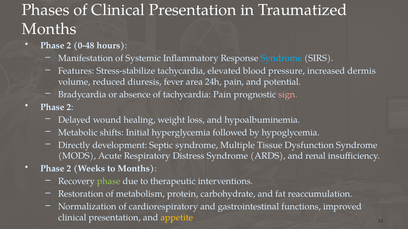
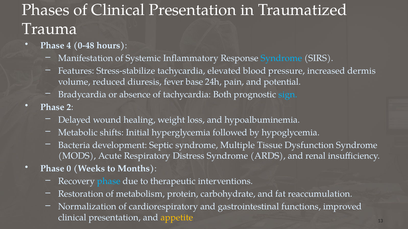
Months at (49, 29): Months -> Trauma
2 at (69, 46): 2 -> 4
area: area -> base
tachycardia Pain: Pain -> Both
sign colour: pink -> light blue
Directly: Directly -> Bacteria
2 at (69, 169): 2 -> 0
phase at (109, 182) colour: light green -> light blue
